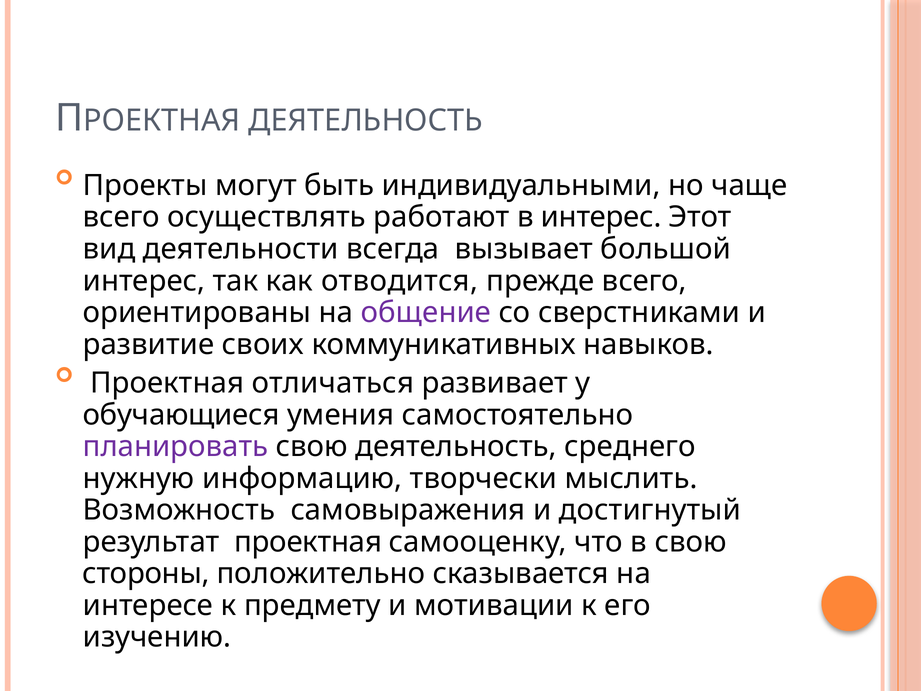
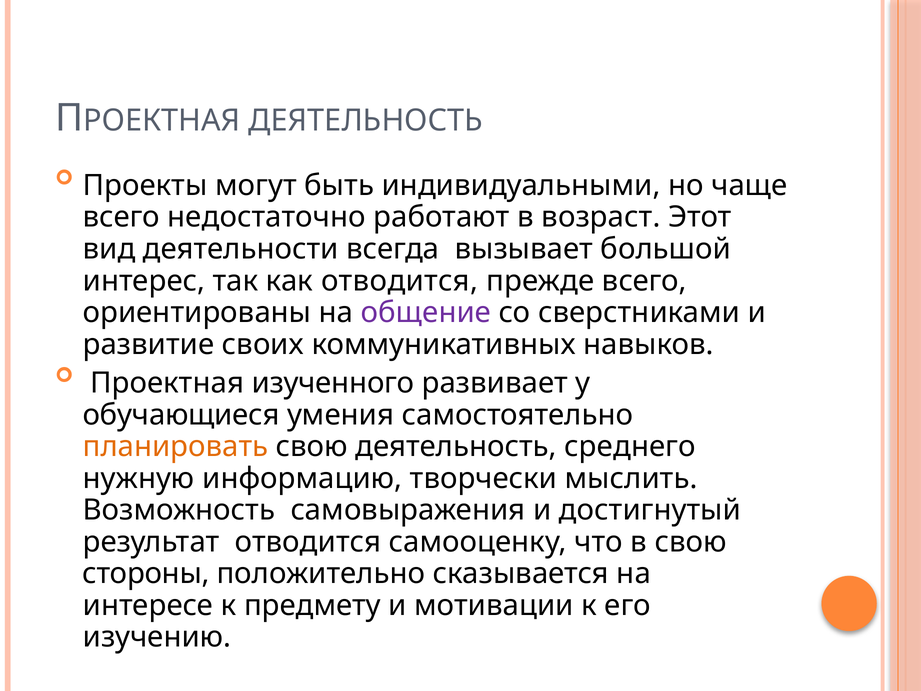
осуществлять: осуществлять -> недостаточно
в интерес: интерес -> возраст
отличаться: отличаться -> изученного
планировать colour: purple -> orange
результат проектная: проектная -> отводится
